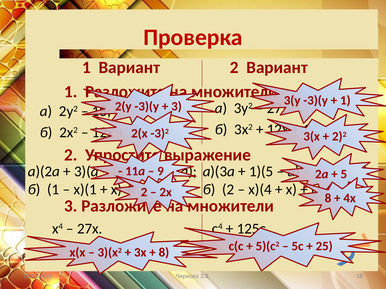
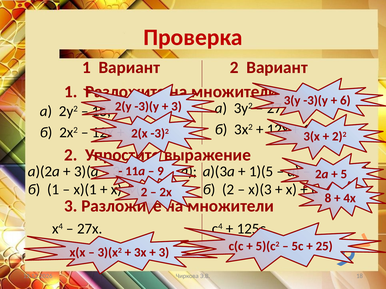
1 at (345, 101): 1 -> 6
х)(4: х)(4 -> х)(3
8 at (164, 253): 8 -> 3
